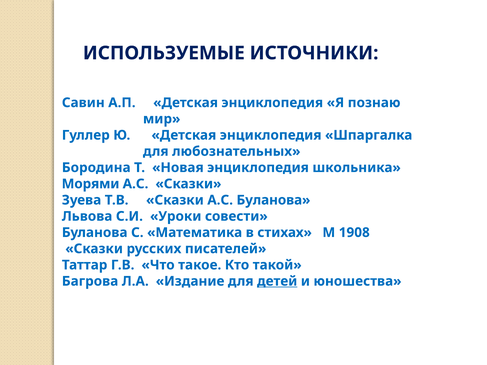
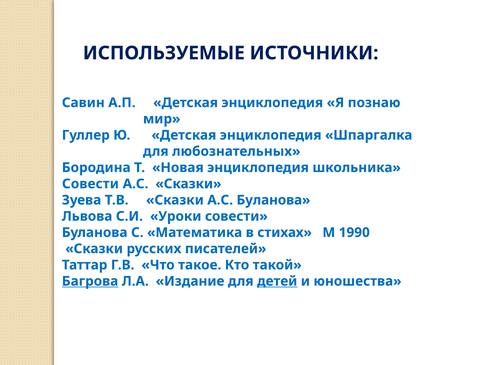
Морями at (91, 184): Морями -> Совести
1908: 1908 -> 1990
Багрова underline: none -> present
